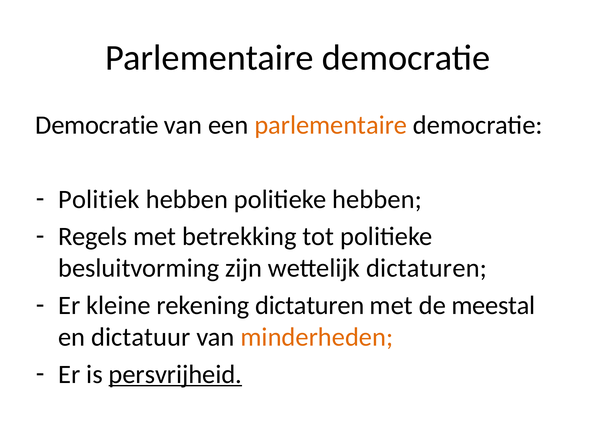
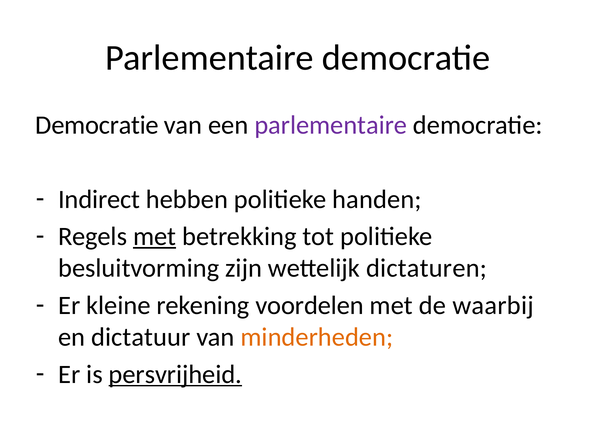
parlementaire at (331, 125) colour: orange -> purple
Politiek: Politiek -> Indirect
politieke hebben: hebben -> handen
met at (155, 236) underline: none -> present
rekening dictaturen: dictaturen -> voordelen
meestal: meestal -> waarbij
